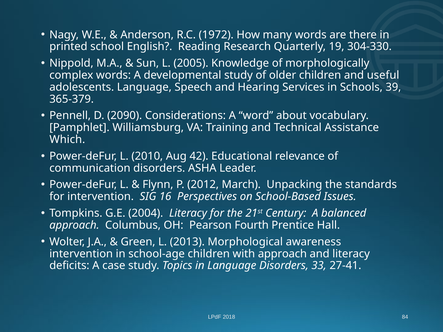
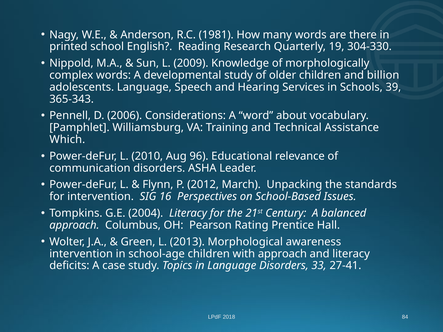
1972: 1972 -> 1981
2005: 2005 -> 2009
useful: useful -> billion
365-379: 365-379 -> 365-343
2090: 2090 -> 2006
42: 42 -> 96
Fourth: Fourth -> Rating
